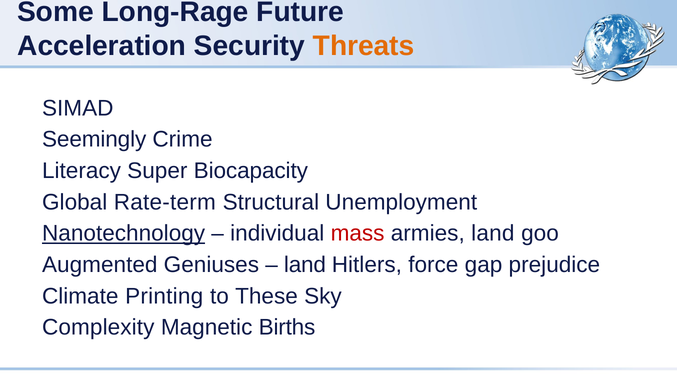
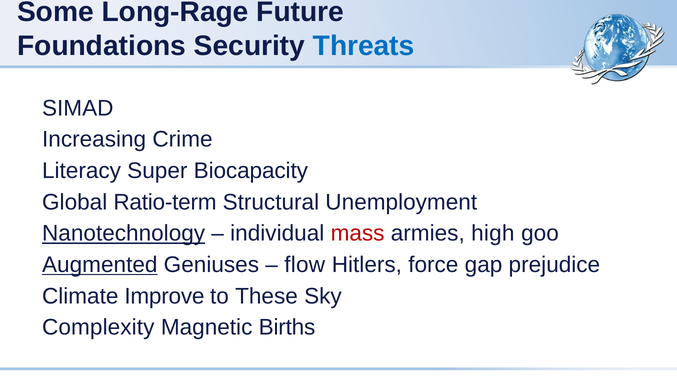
Acceleration: Acceleration -> Foundations
Threats colour: orange -> blue
Seemingly: Seemingly -> Increasing
Rate-term: Rate-term -> Ratio-term
armies land: land -> high
Augmented underline: none -> present
land at (305, 265): land -> flow
Printing: Printing -> Improve
